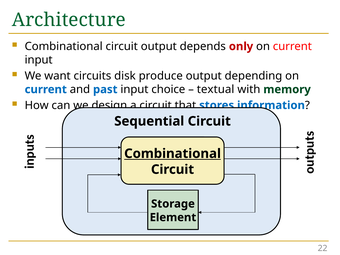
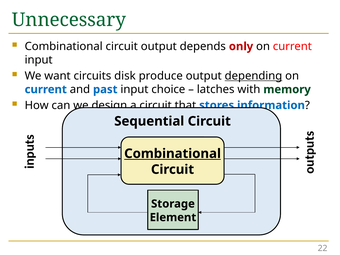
Architecture: Architecture -> Unnecessary
depending underline: none -> present
textual: textual -> latches
